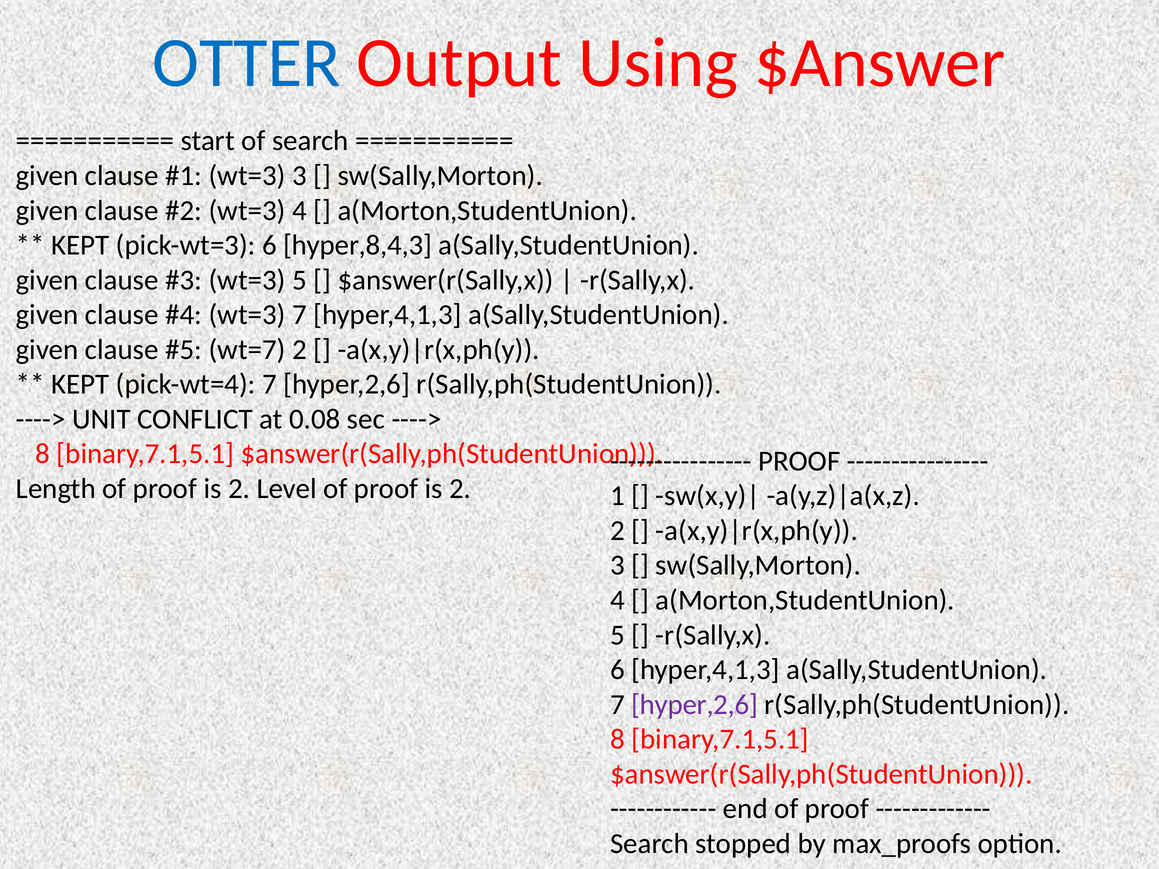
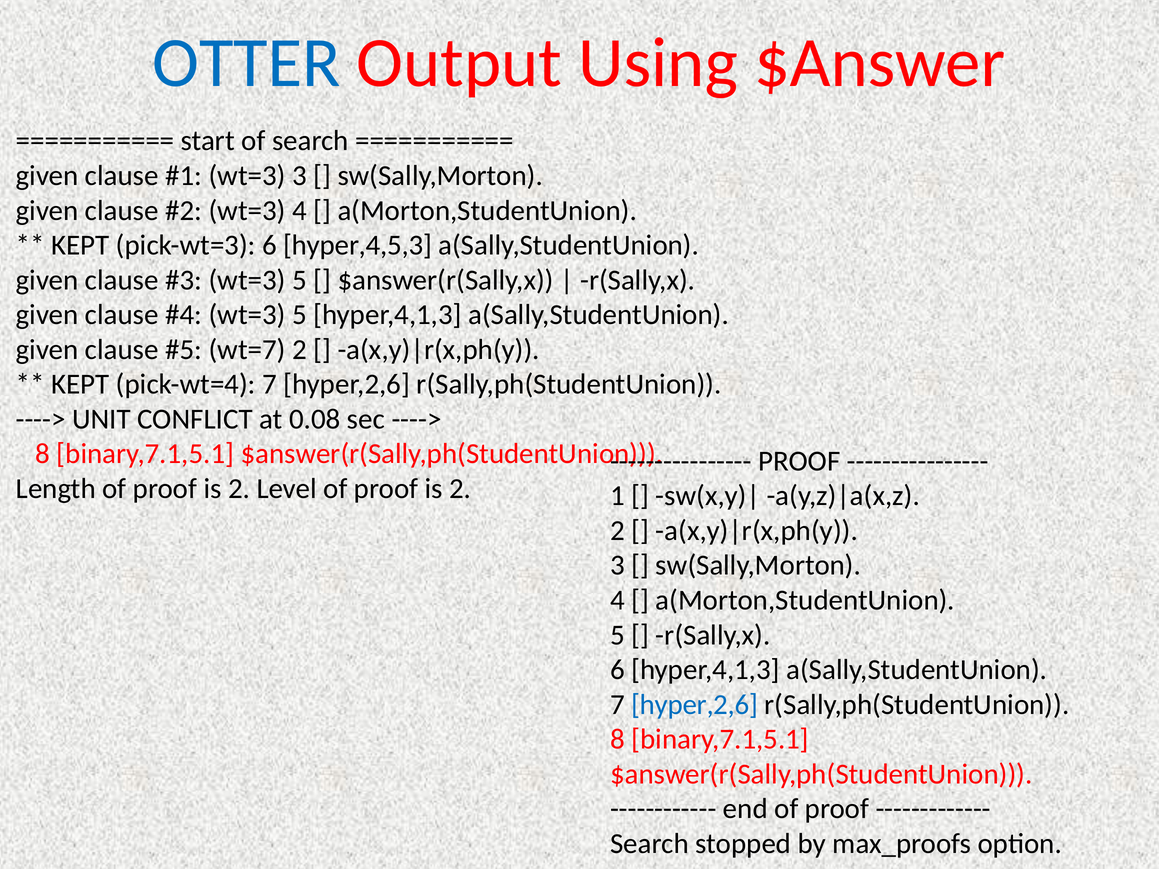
hyper,8,4,3: hyper,8,4,3 -> hyper,4,5,3
7 at (299, 315): 7 -> 5
hyper,2,6 at (695, 705) colour: purple -> blue
